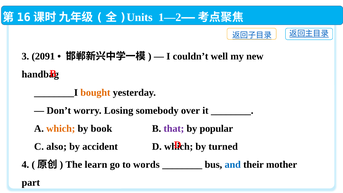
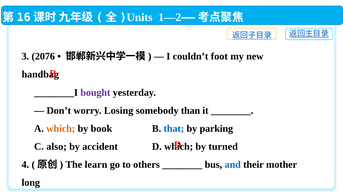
2091: 2091 -> 2076
couldn’t well: well -> foot
bought colour: orange -> purple
over: over -> than
that colour: purple -> blue
popular: popular -> parking
words: words -> others
part: part -> long
